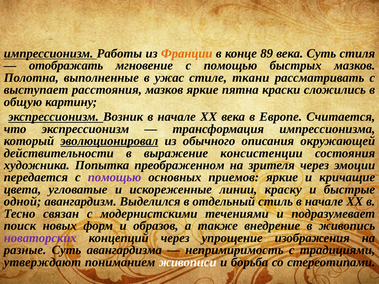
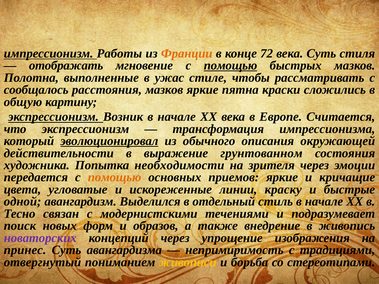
89: 89 -> 72
помощью at (230, 66) underline: none -> present
ткани: ткани -> чтобы
выступает: выступает -> сообщалось
консистенции: консистенции -> грунтованном
преображенном: преображенном -> необходимости
помощью at (115, 177) colour: purple -> orange
разные: разные -> принес
утверждают: утверждают -> отвергнутый
живописи colour: white -> yellow
